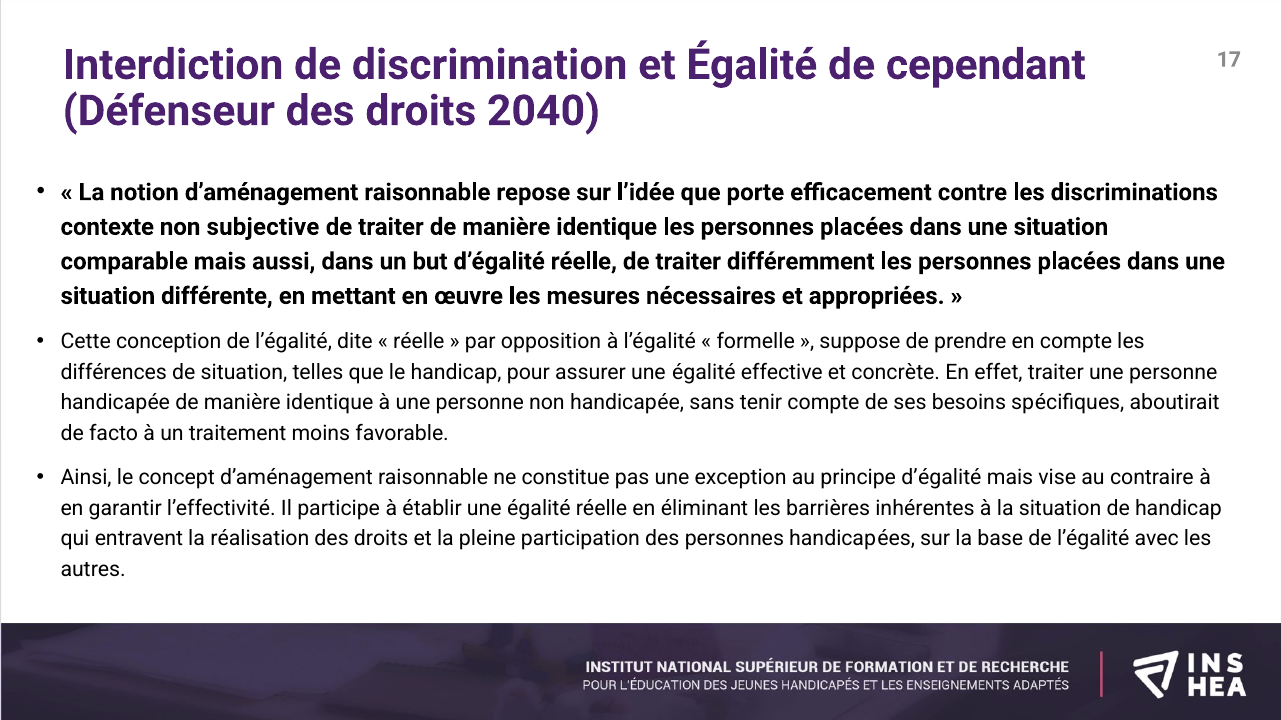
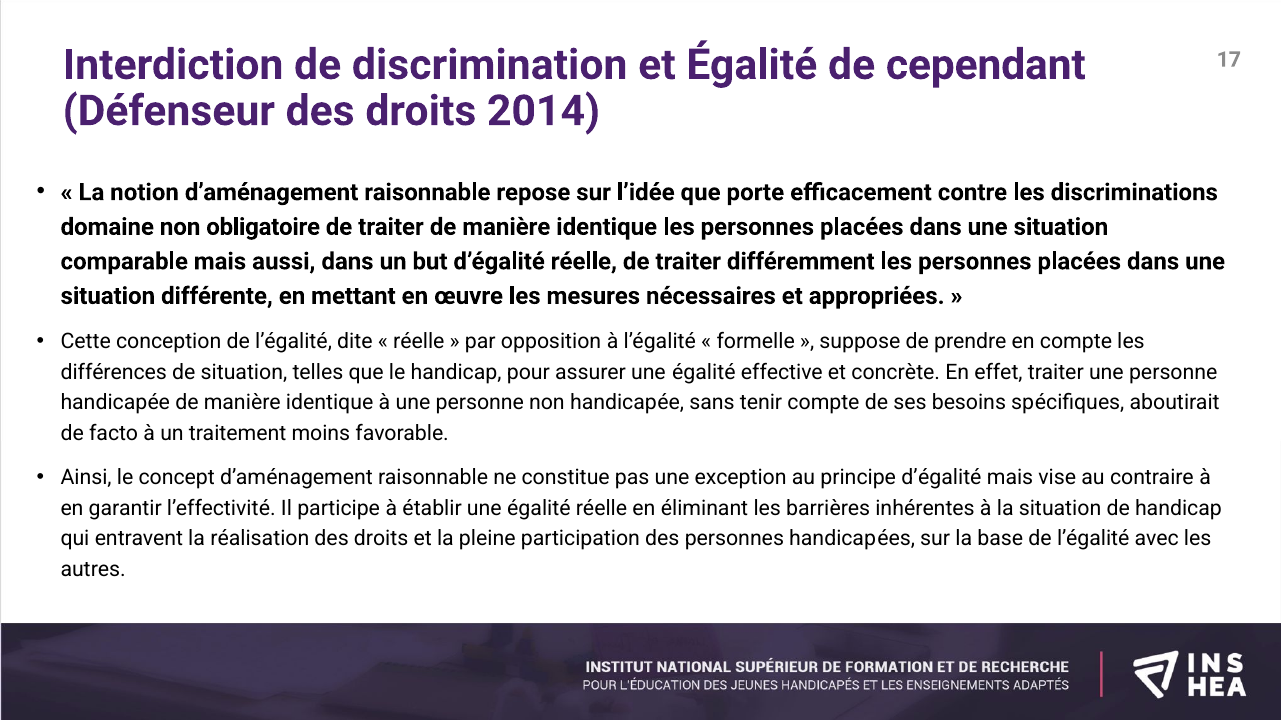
2040: 2040 -> 2014
contexte: contexte -> domaine
subjective: subjective -> obligatoire
